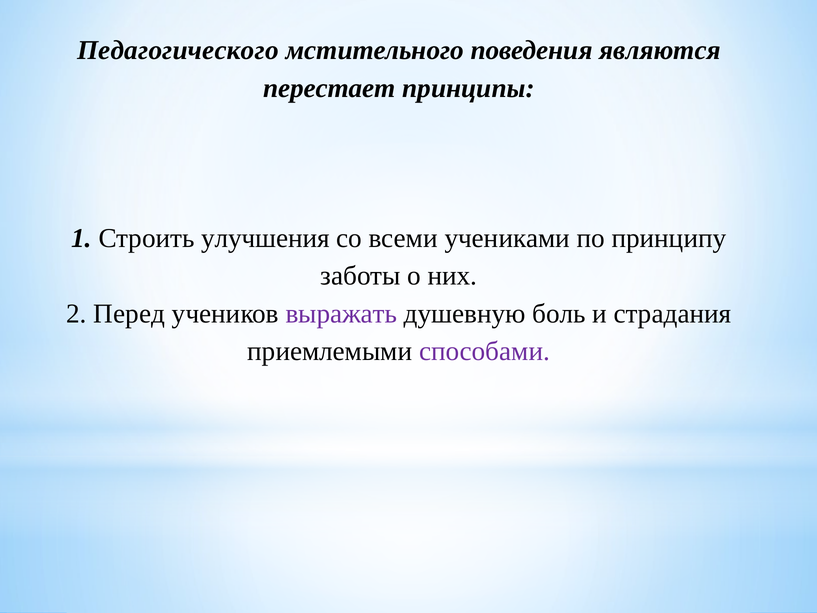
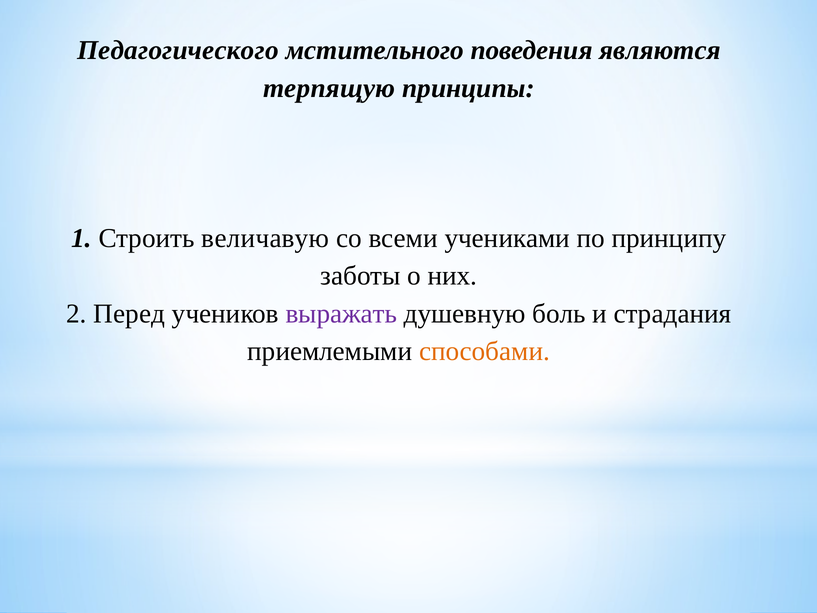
перестает: перестает -> терпящую
улучшения: улучшения -> величавую
способами colour: purple -> orange
